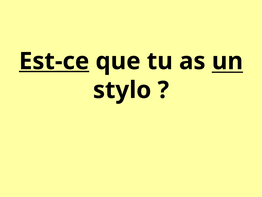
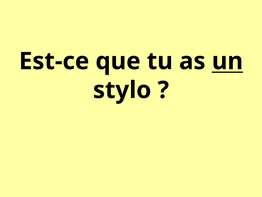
Est-ce underline: present -> none
